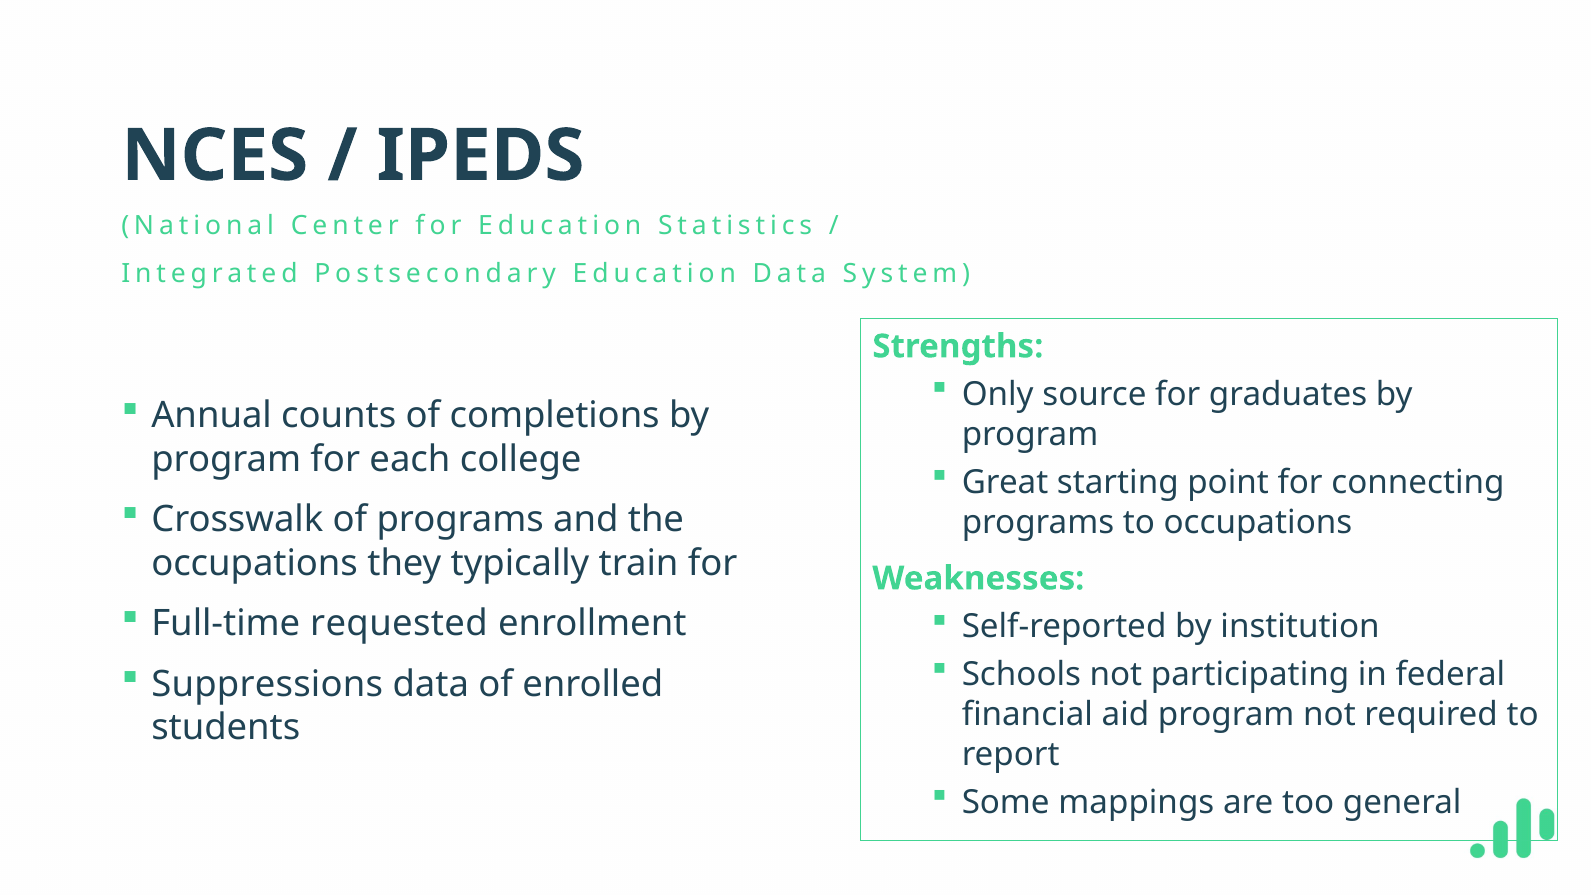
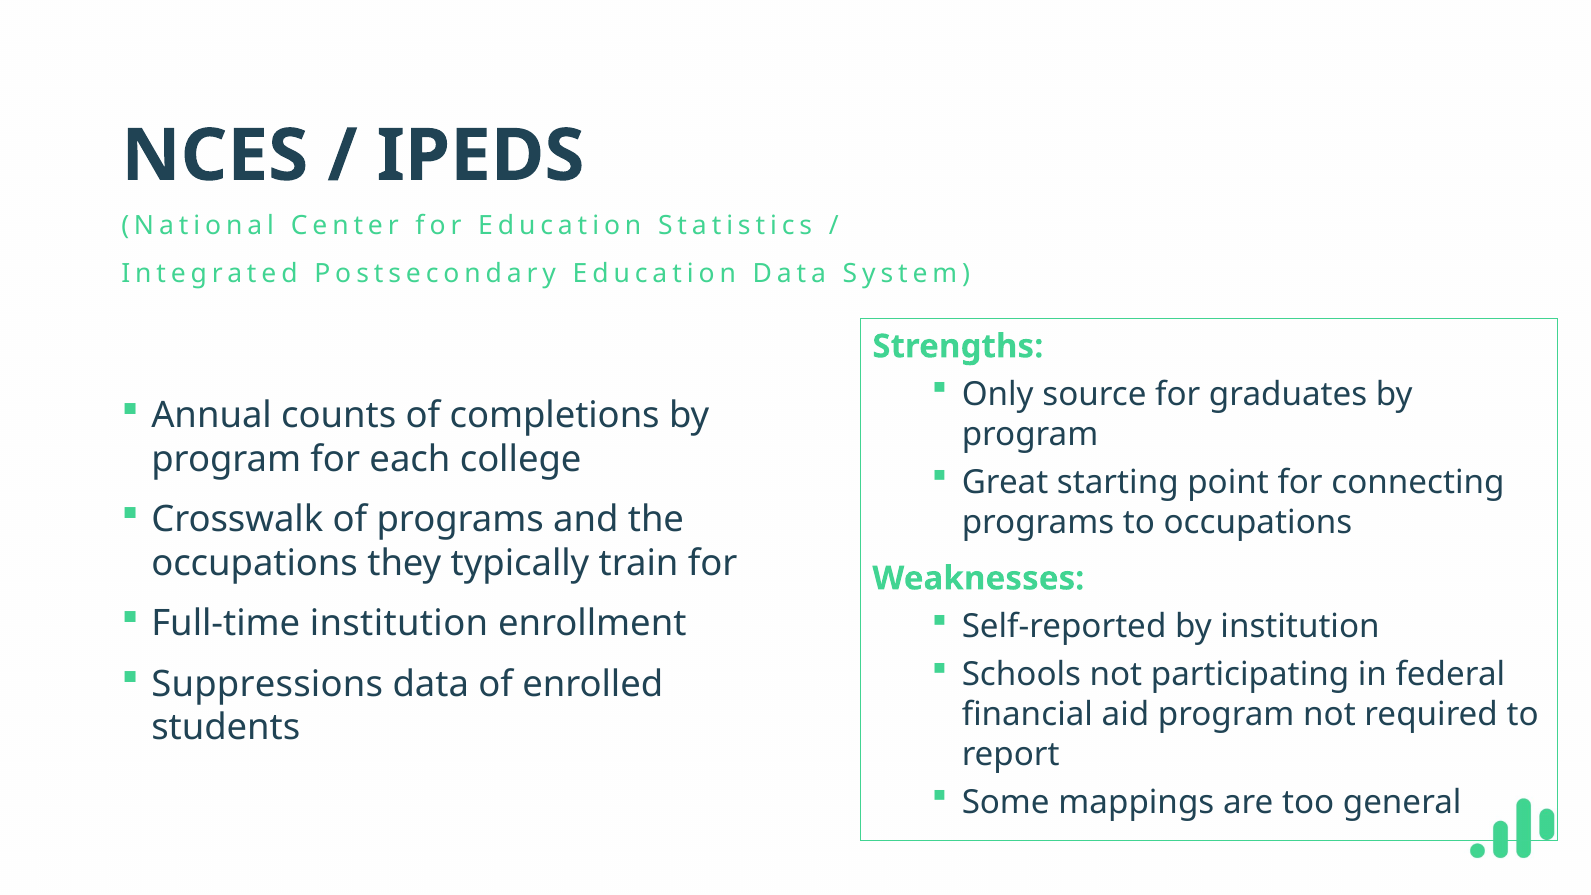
Full-time requested: requested -> institution
